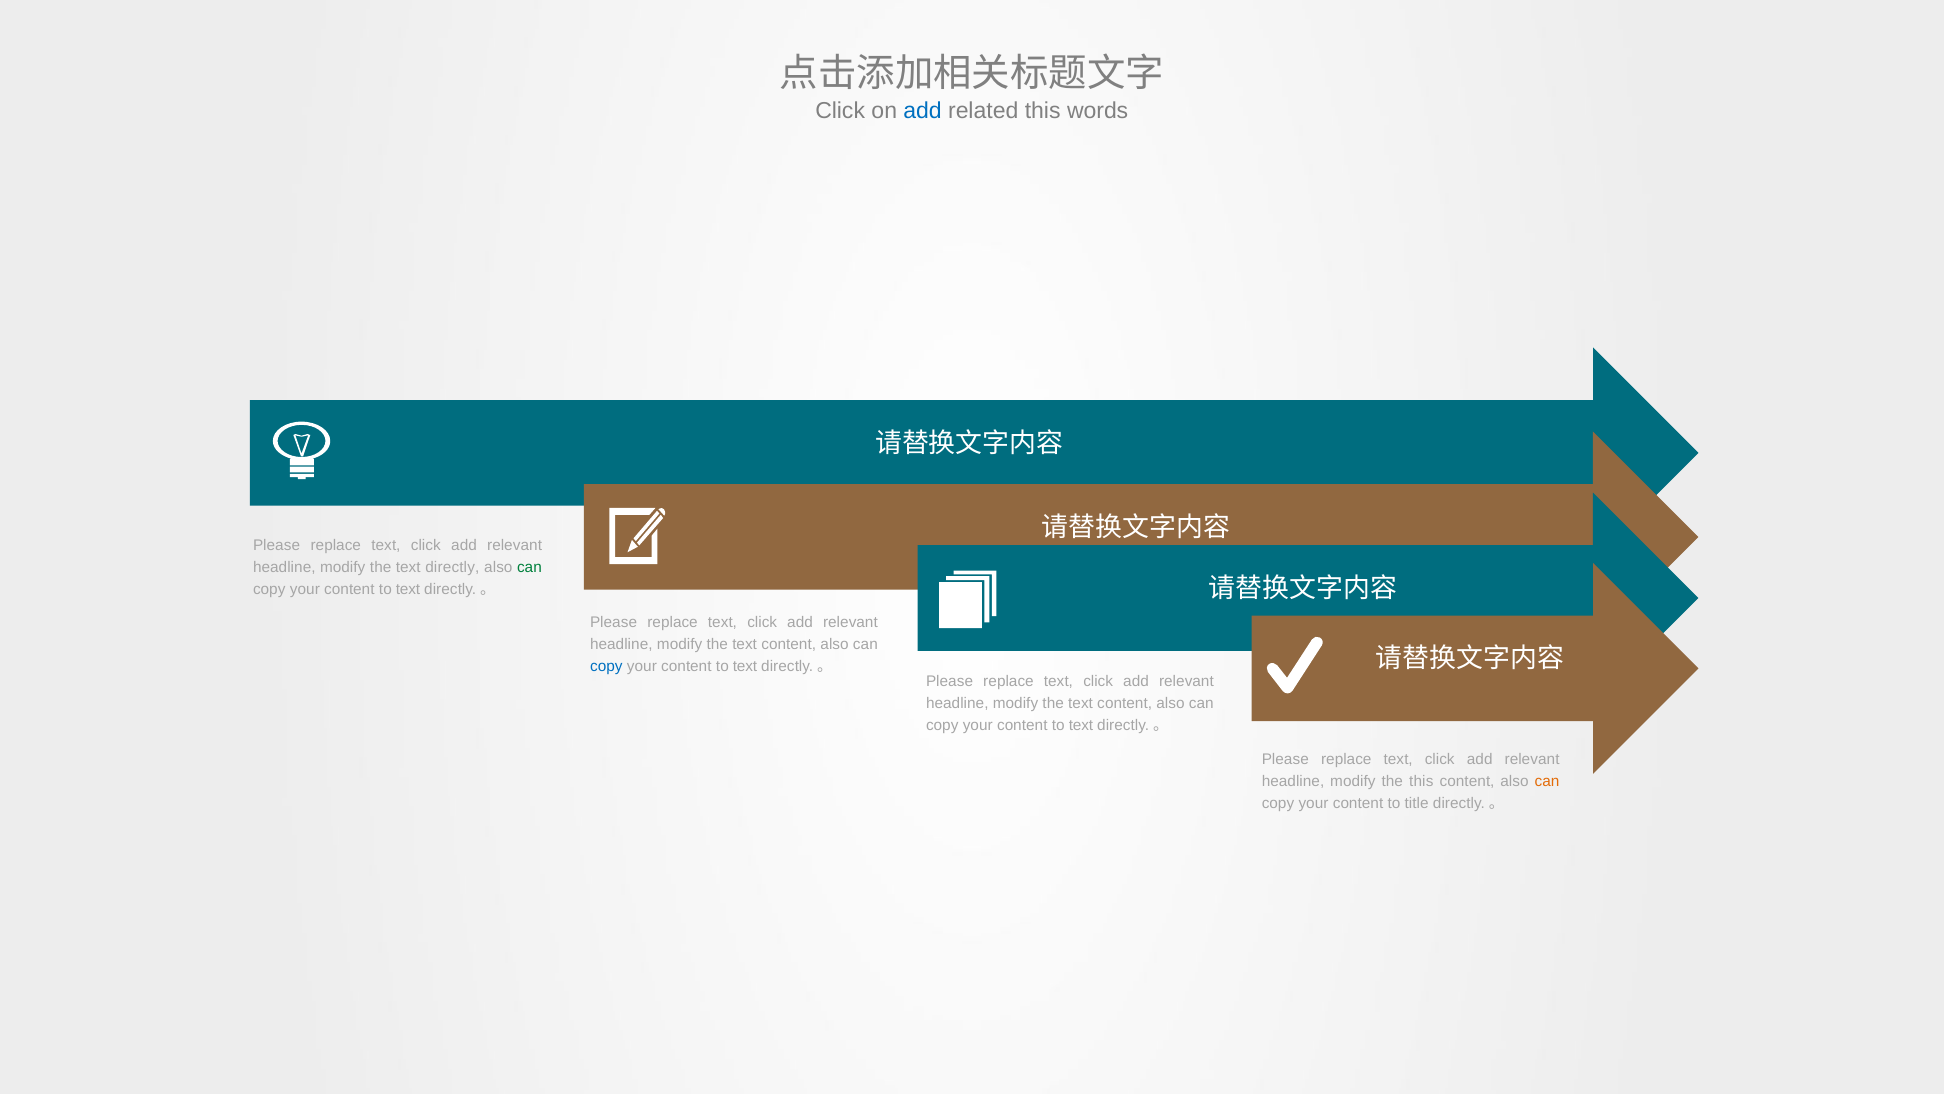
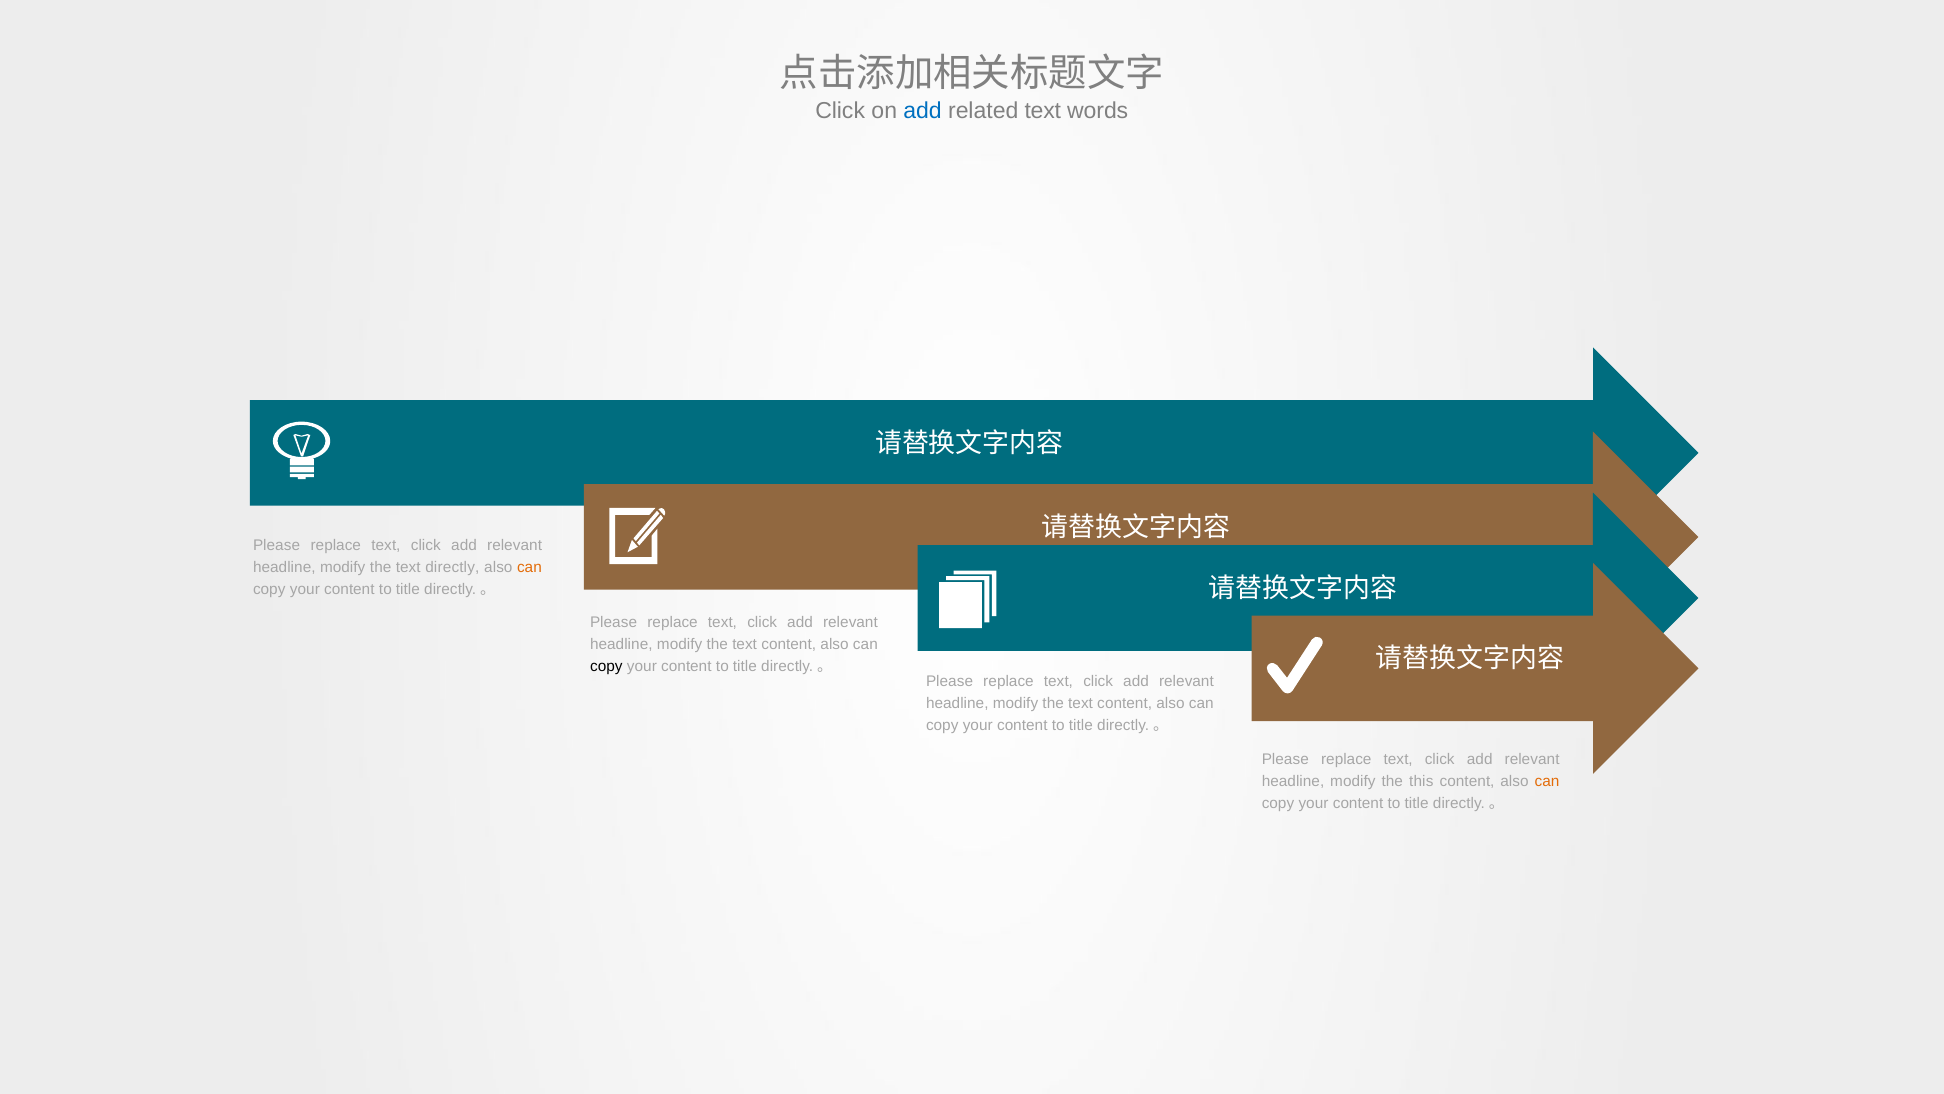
related this: this -> text
can at (529, 567) colour: green -> orange
text at (408, 589): text -> title
copy at (606, 667) colour: blue -> black
text at (745, 667): text -> title
text at (1081, 725): text -> title
